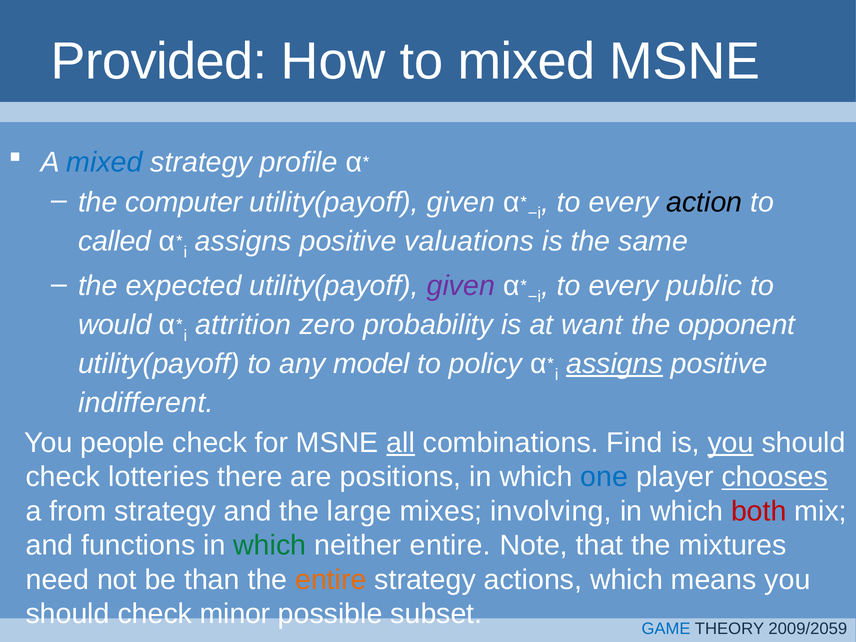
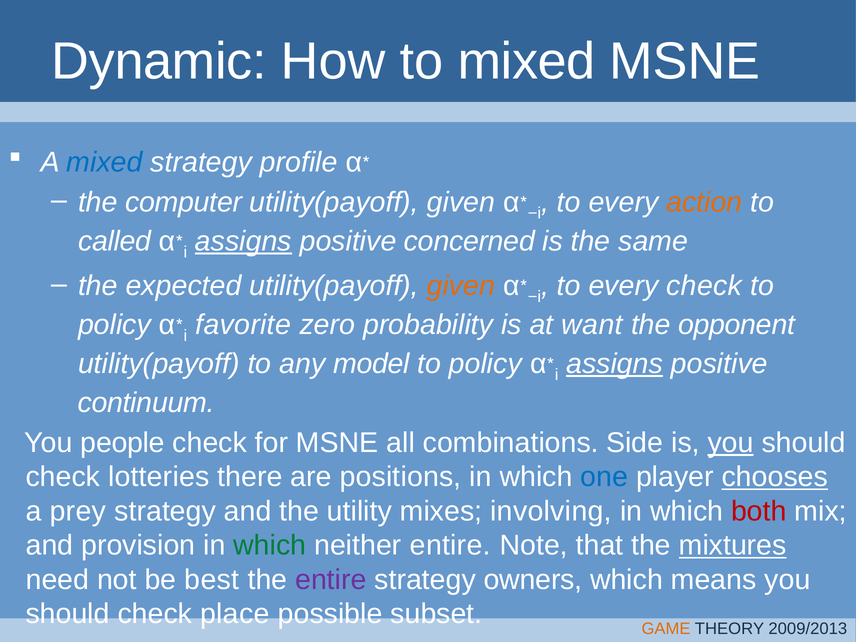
Provided: Provided -> Dynamic
action colour: black -> orange
assigns at (243, 241) underline: none -> present
valuations: valuations -> concerned
given at (461, 286) colour: purple -> orange
every public: public -> check
would at (115, 325): would -> policy
attrition: attrition -> favorite
indifferent: indifferent -> continuum
all underline: present -> none
Find: Find -> Side
from: from -> prey
large: large -> utility
functions: functions -> provision
mixtures underline: none -> present
than: than -> best
entire at (331, 580) colour: orange -> purple
actions: actions -> owners
minor: minor -> place
GAME colour: blue -> orange
2009/2059: 2009/2059 -> 2009/2013
